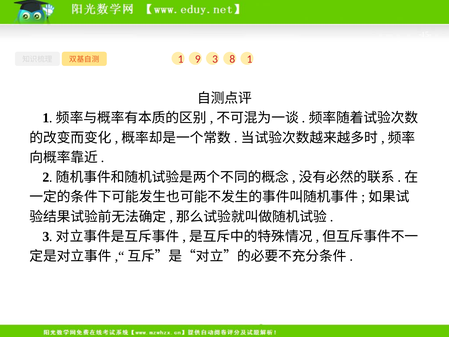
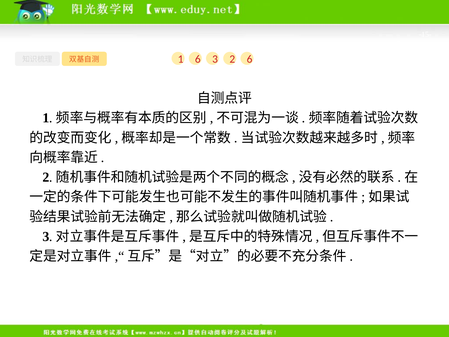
1 1: 1 -> 6
9 at (198, 59): 9 -> 6
8: 8 -> 2
